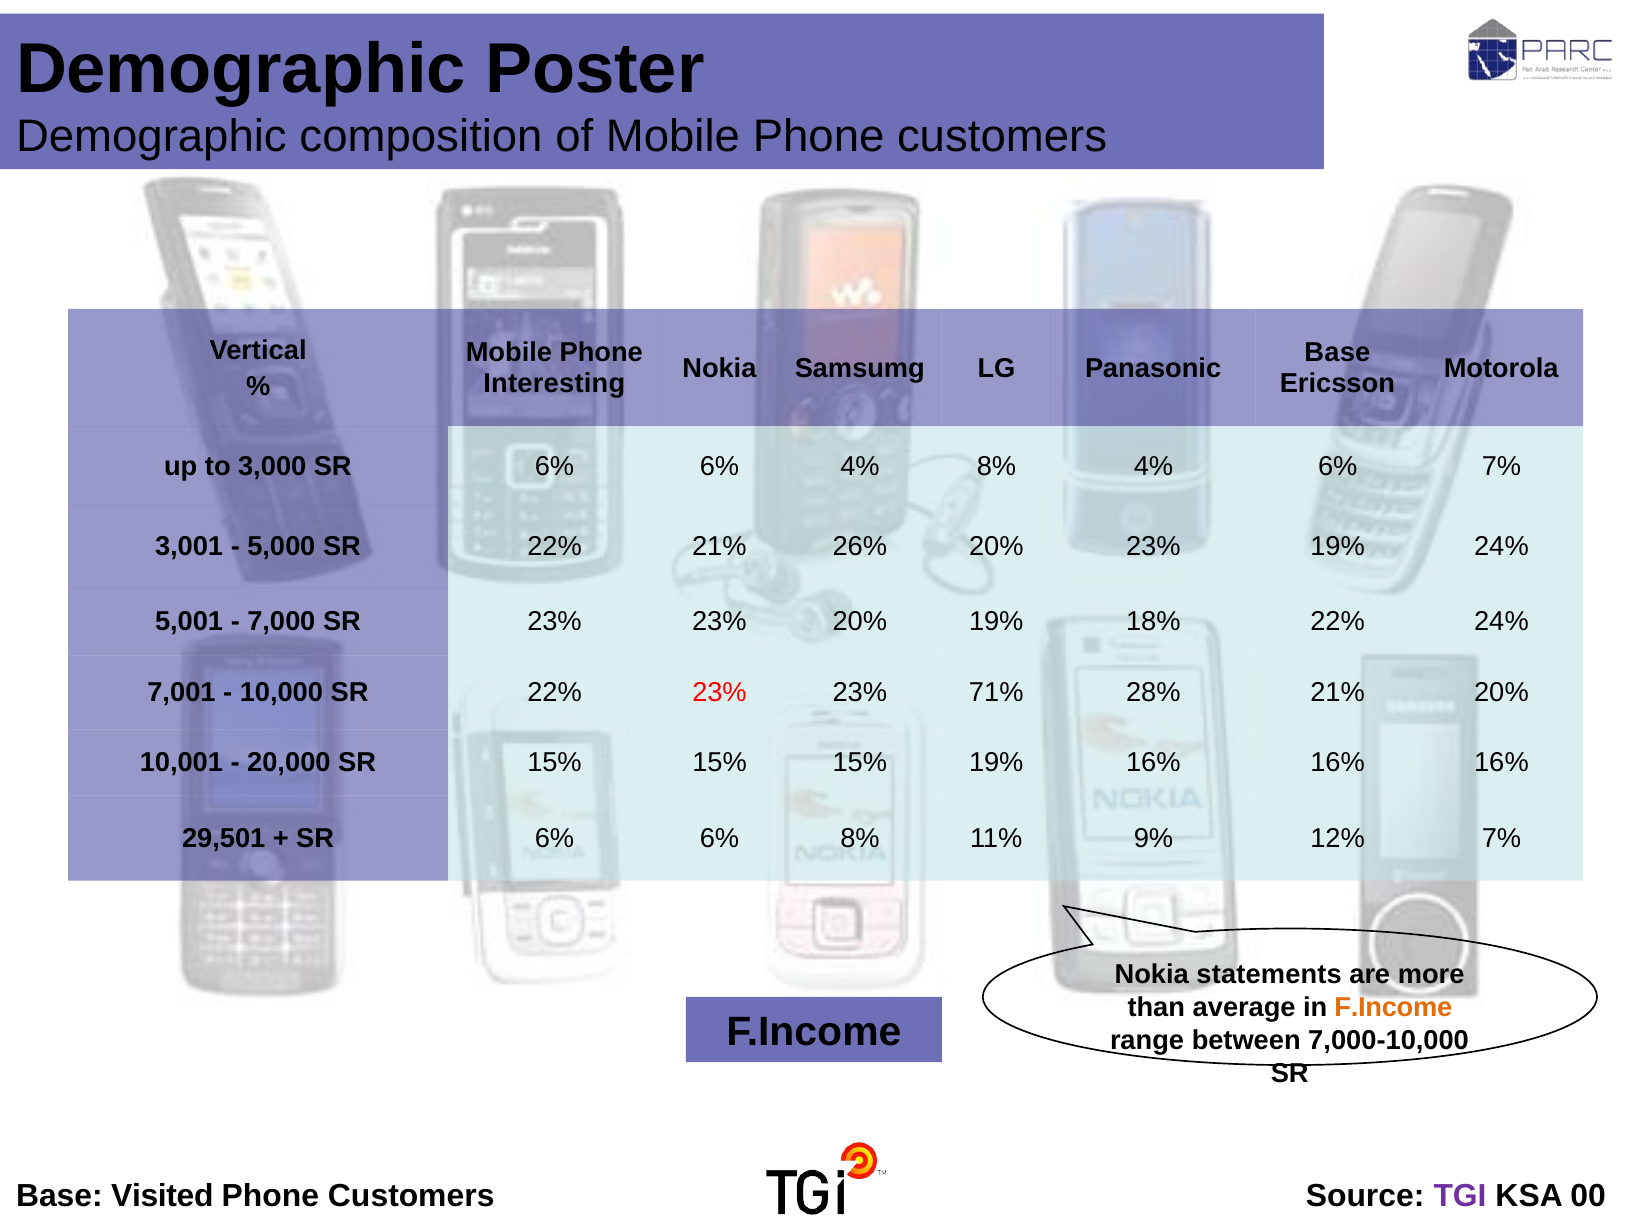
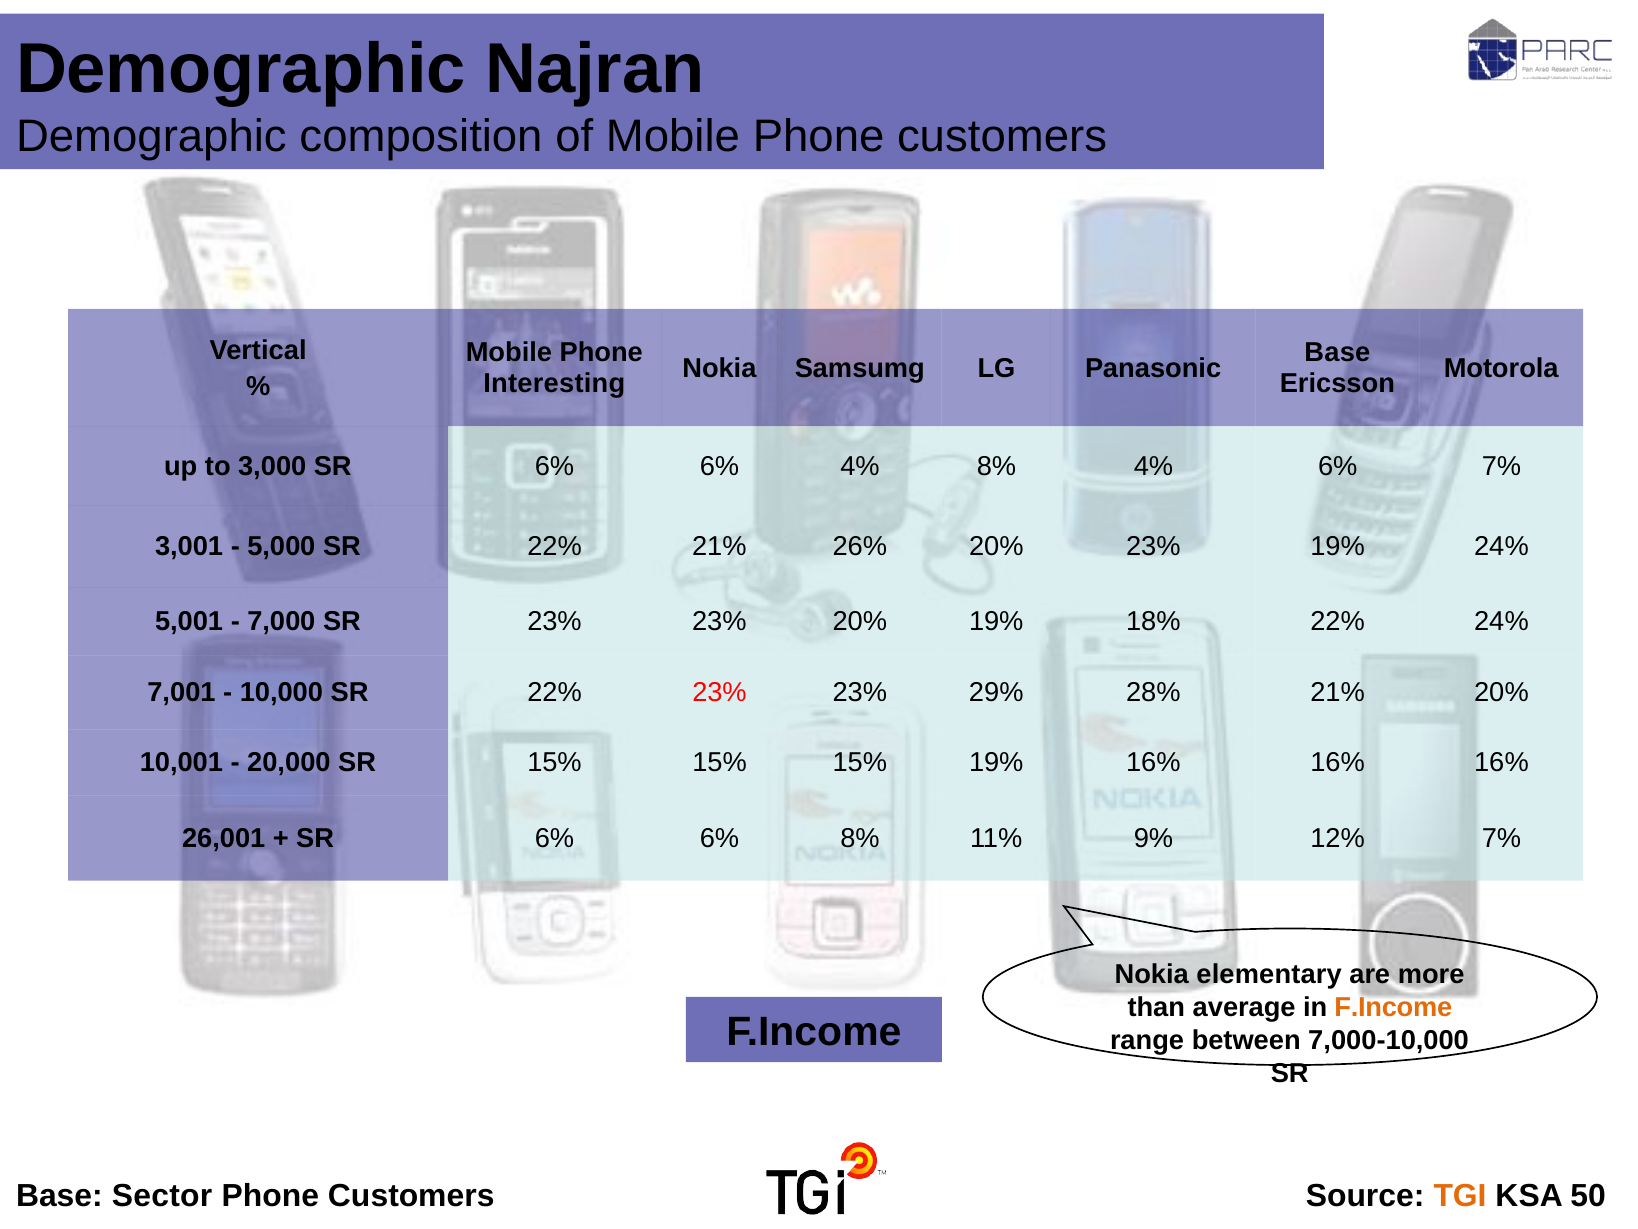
Poster: Poster -> Najran
71%: 71% -> 29%
29,501: 29,501 -> 26,001
statements: statements -> elementary
Visited: Visited -> Sector
TGI colour: purple -> orange
00: 00 -> 50
